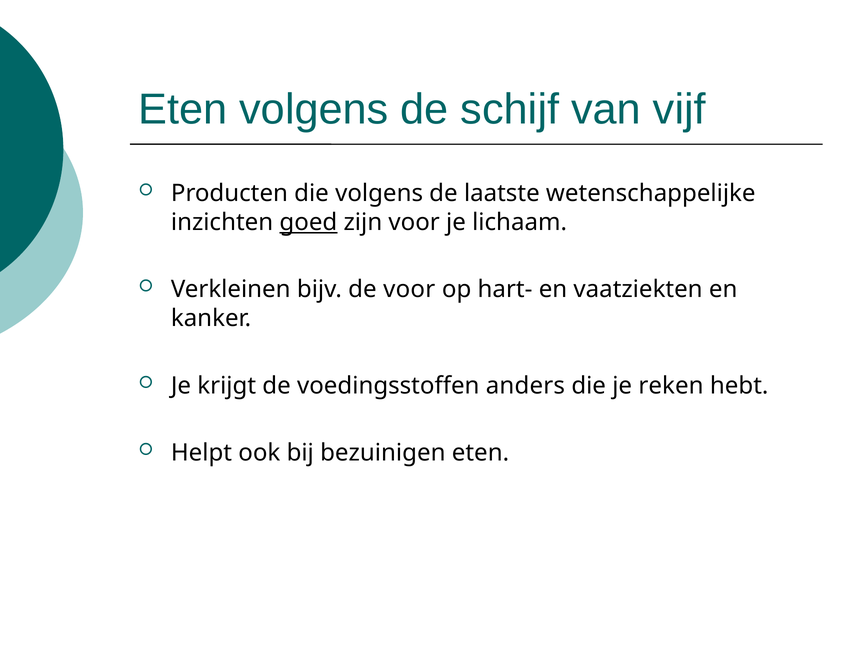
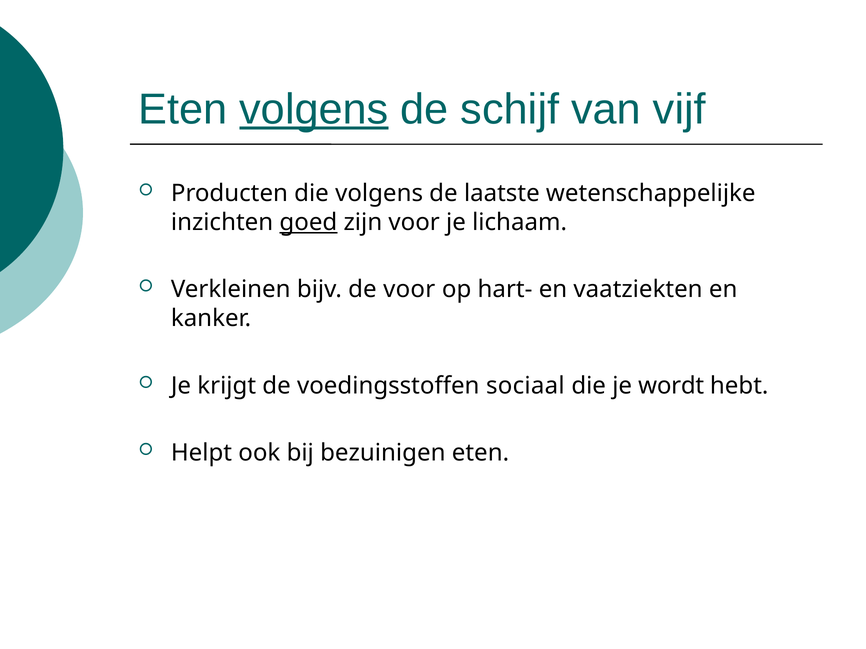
volgens at (314, 110) underline: none -> present
anders: anders -> sociaal
reken: reken -> wordt
